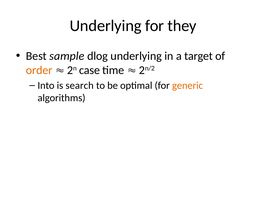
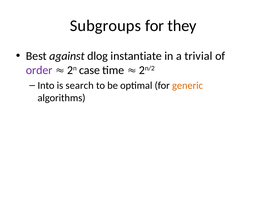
Underlying at (106, 26): Underlying -> Subgroups
sample: sample -> against
dlog underlying: underlying -> instantiate
target: target -> trivial
order colour: orange -> purple
